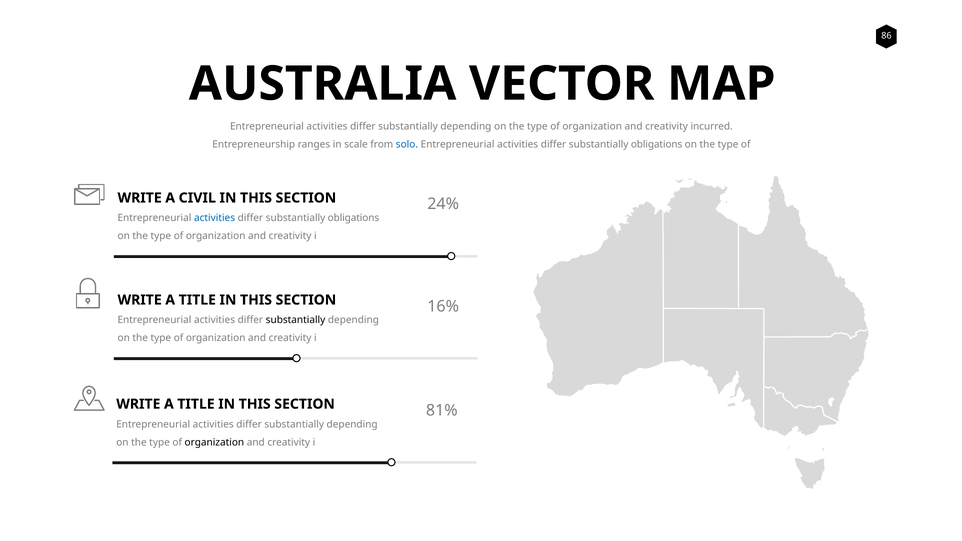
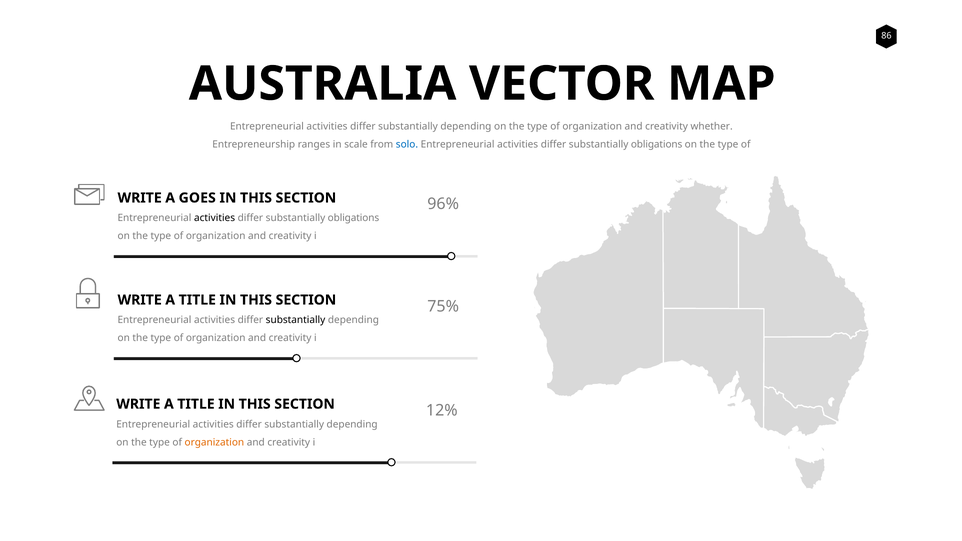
incurred: incurred -> whether
CIVIL: CIVIL -> GOES
24%: 24% -> 96%
activities at (215, 218) colour: blue -> black
16%: 16% -> 75%
81%: 81% -> 12%
organization at (214, 442) colour: black -> orange
